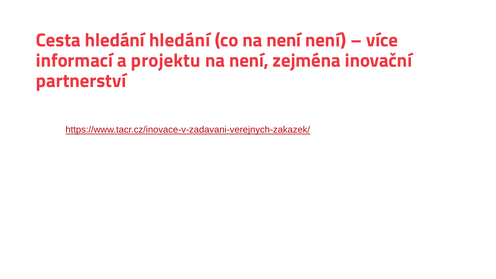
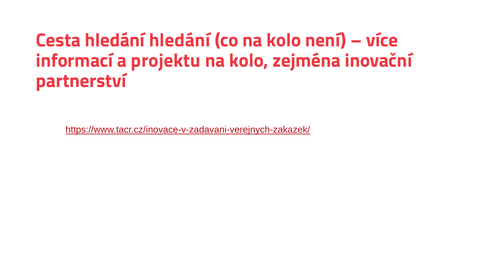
co na není: není -> kolo
není at (249, 61): není -> kolo
